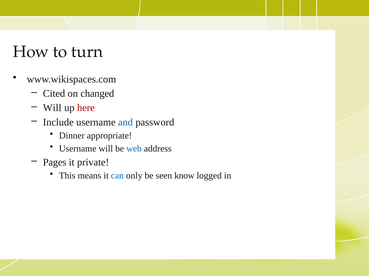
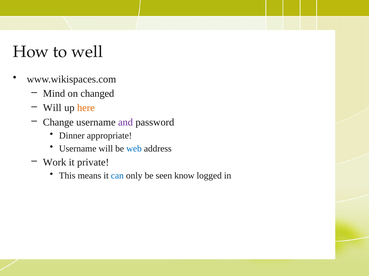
turn: turn -> well
Cited: Cited -> Mind
here colour: red -> orange
Include: Include -> Change
and colour: blue -> purple
Pages: Pages -> Work
